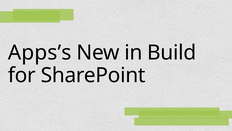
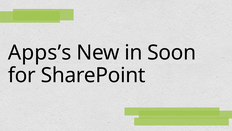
Build: Build -> Soon
